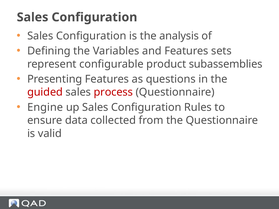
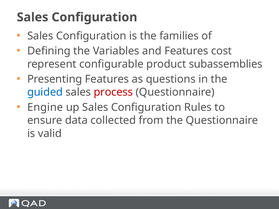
analysis: analysis -> families
sets: sets -> cost
guided colour: red -> blue
